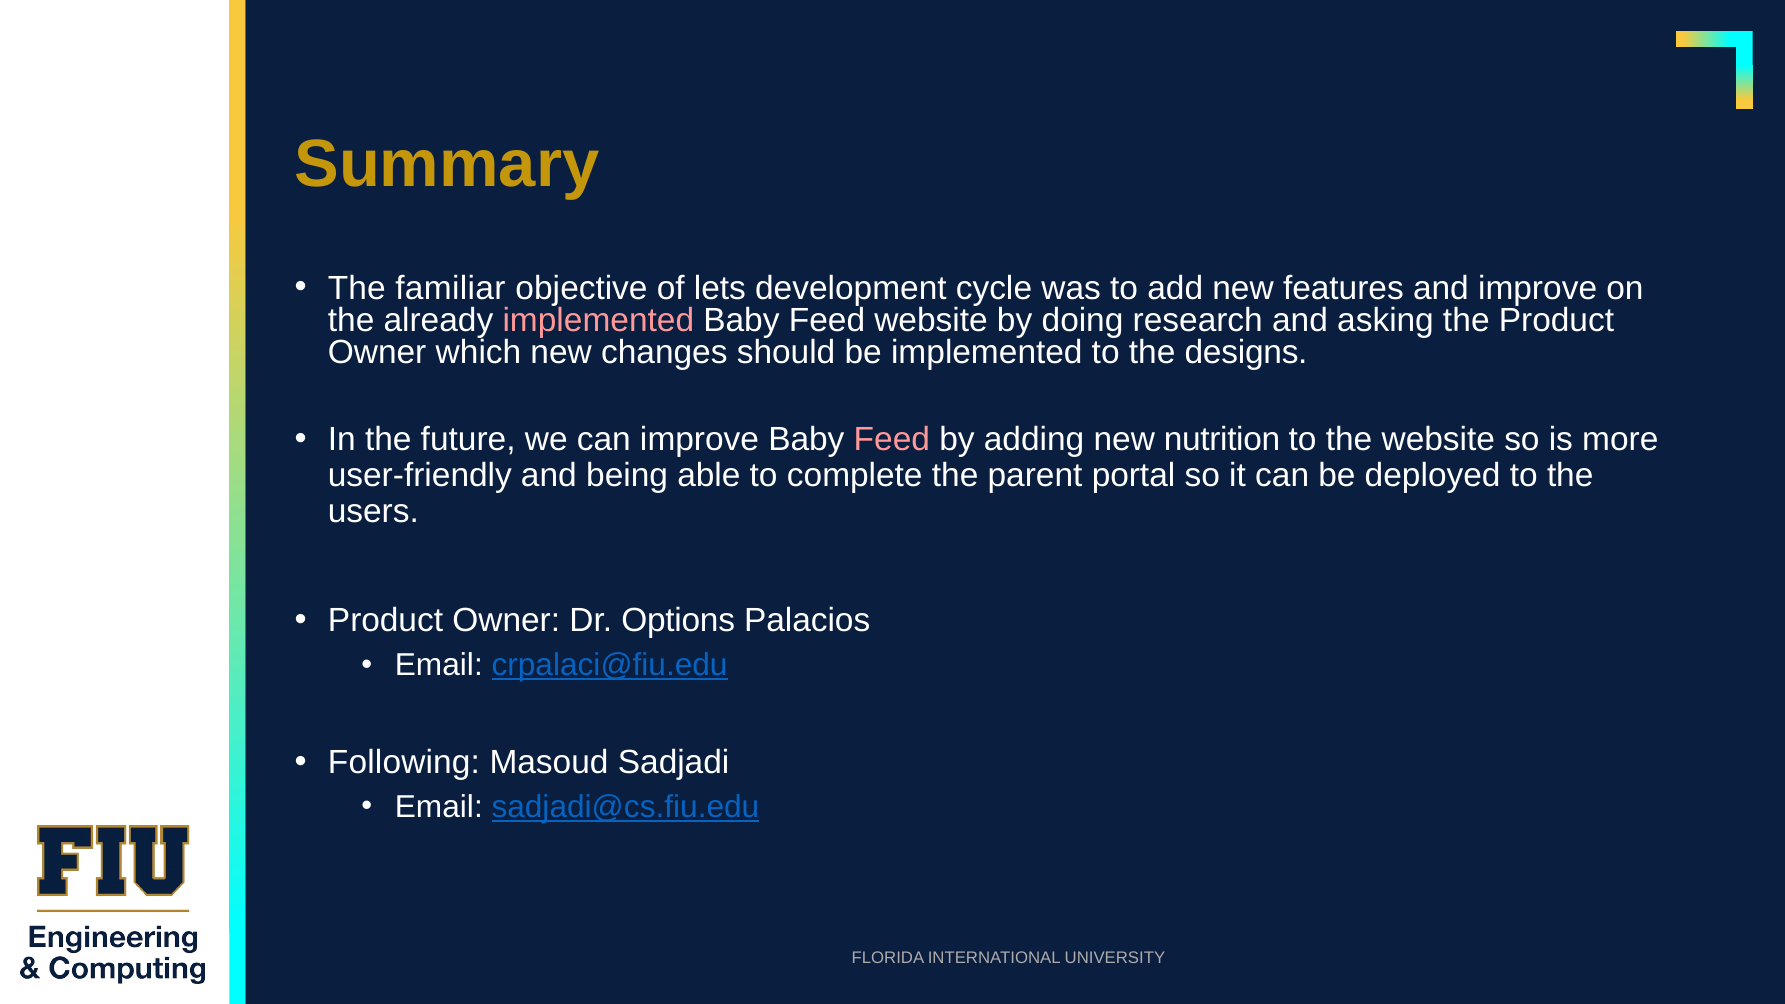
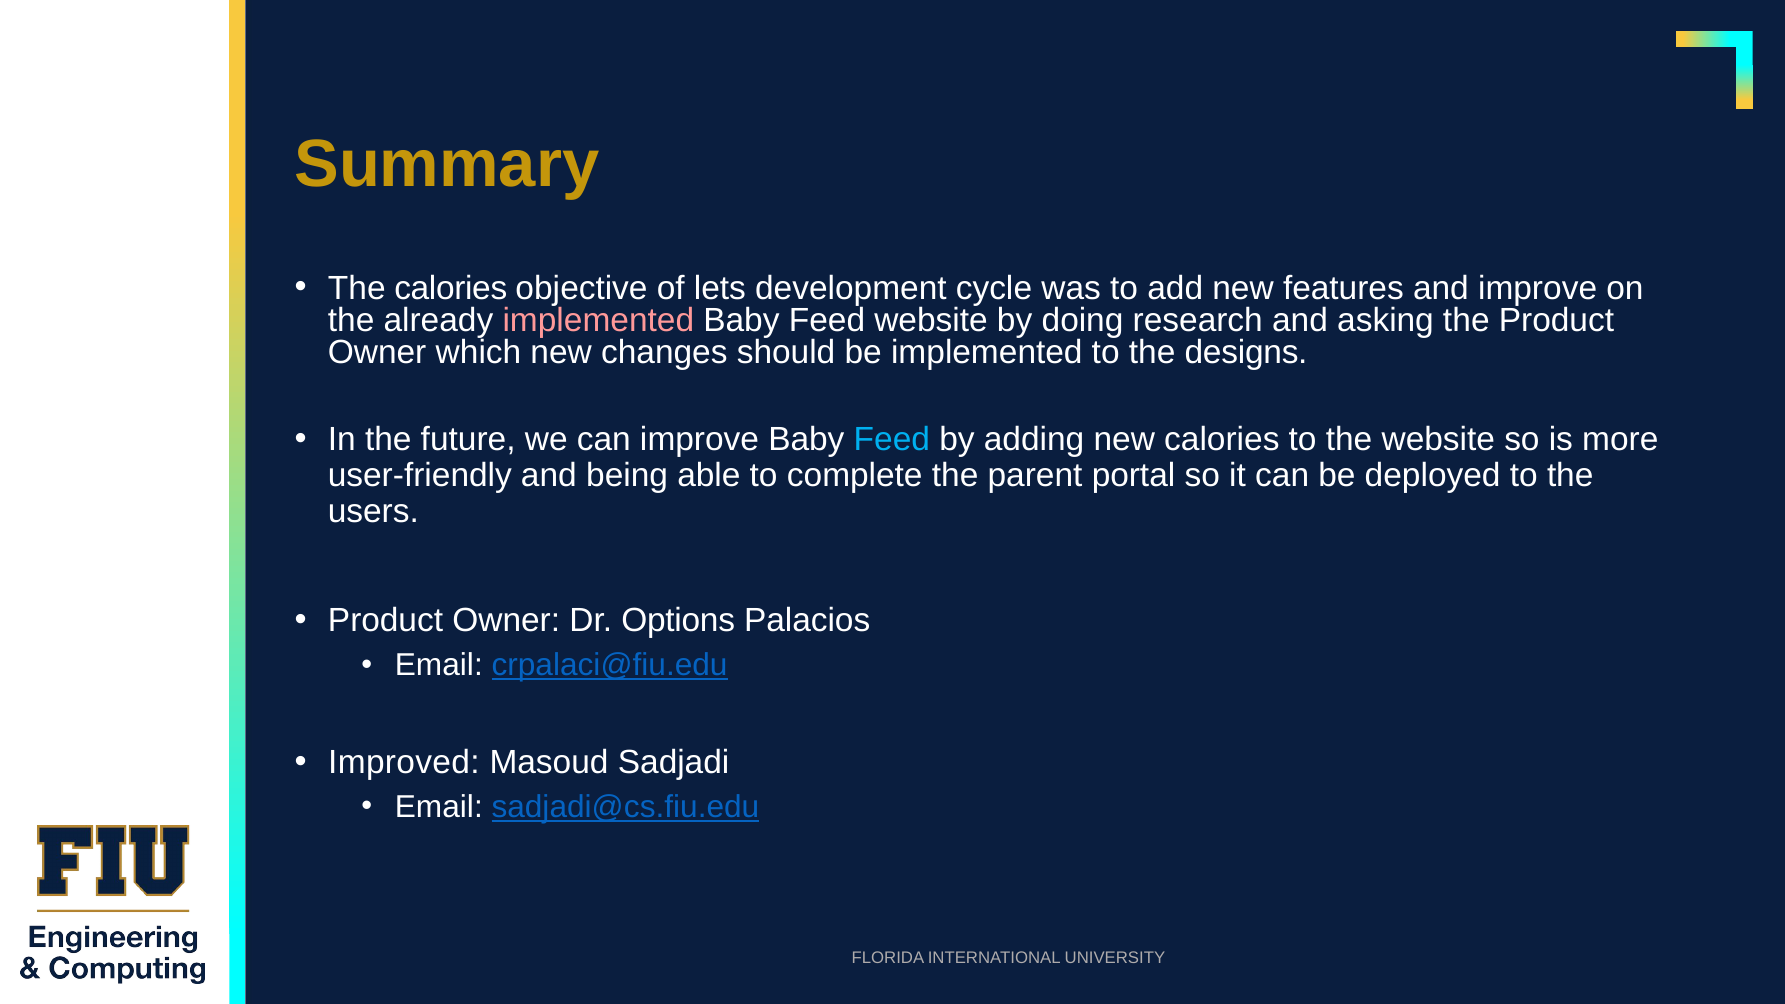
The familiar: familiar -> calories
Feed at (892, 439) colour: pink -> light blue
new nutrition: nutrition -> calories
Following: Following -> Improved
